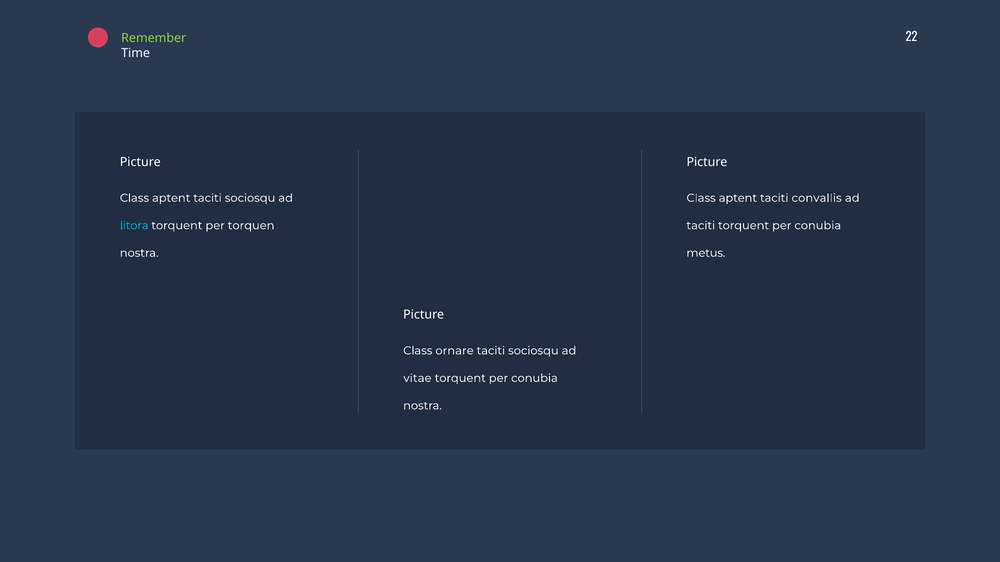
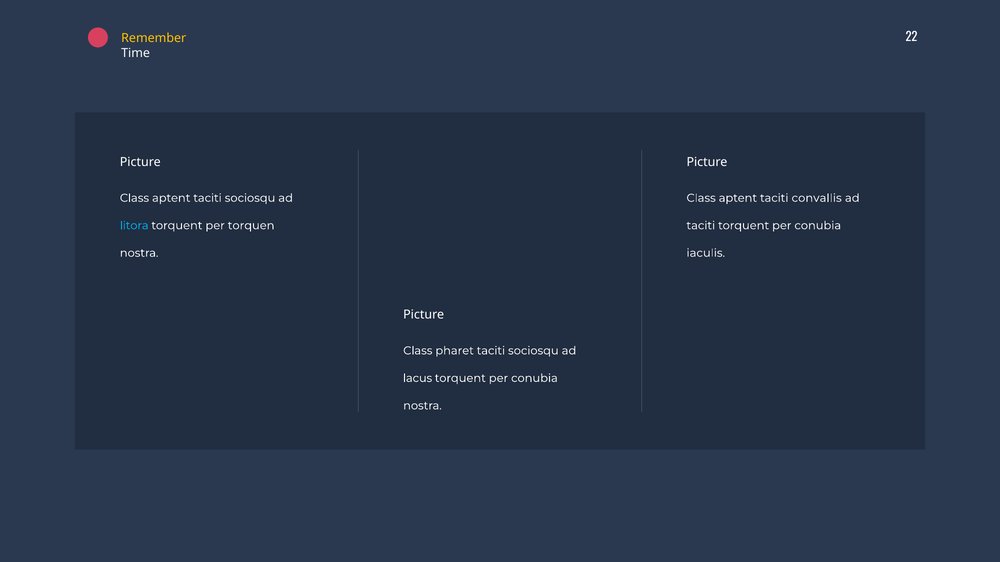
Remember colour: light green -> yellow
metus: metus -> iaculis
ornare: ornare -> pharet
vitae: vitae -> lacus
